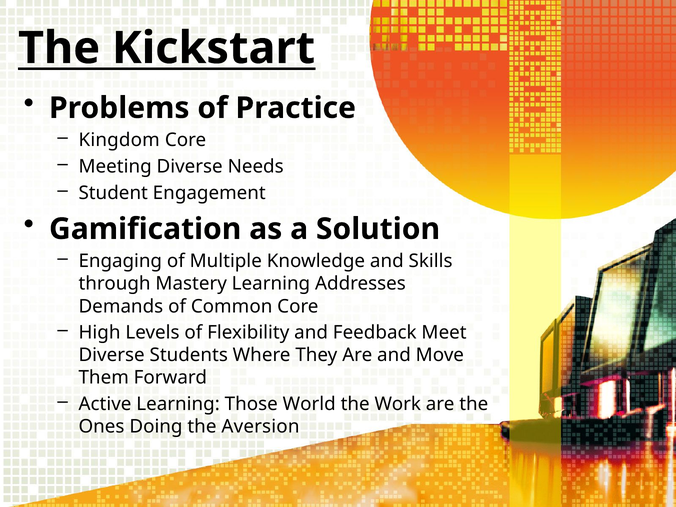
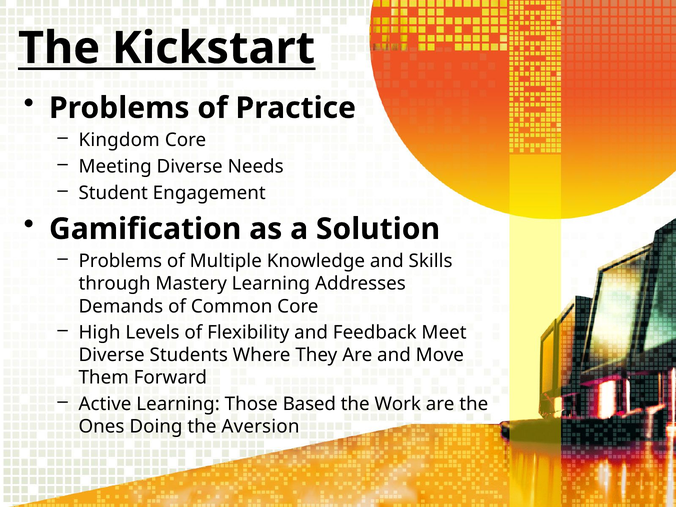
Engaging at (120, 261): Engaging -> Problems
World: World -> Based
